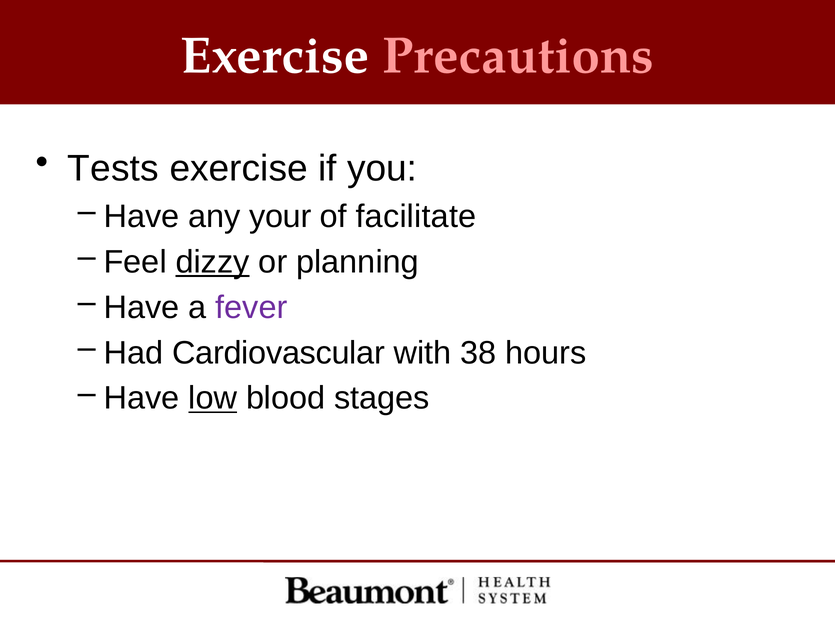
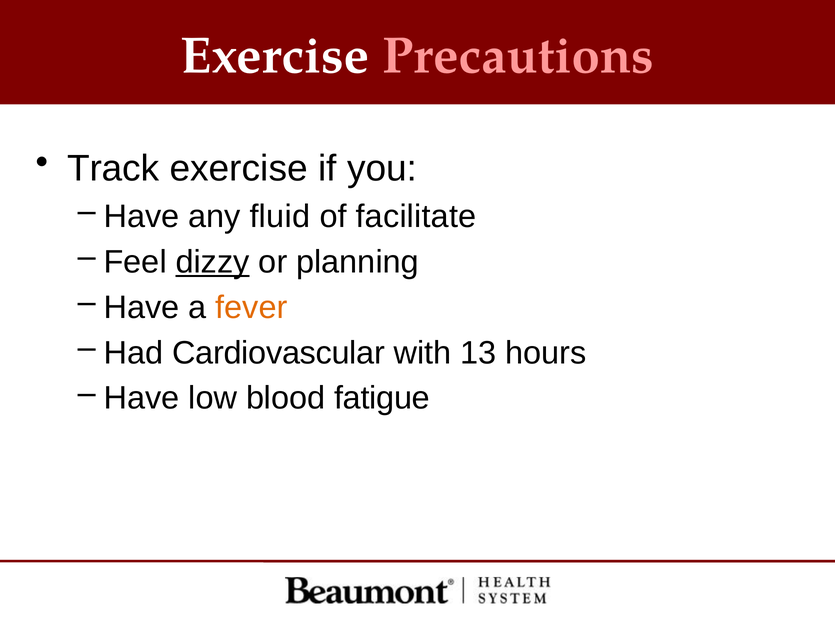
Tests: Tests -> Track
your: your -> fluid
fever colour: purple -> orange
38: 38 -> 13
low underline: present -> none
stages: stages -> fatigue
